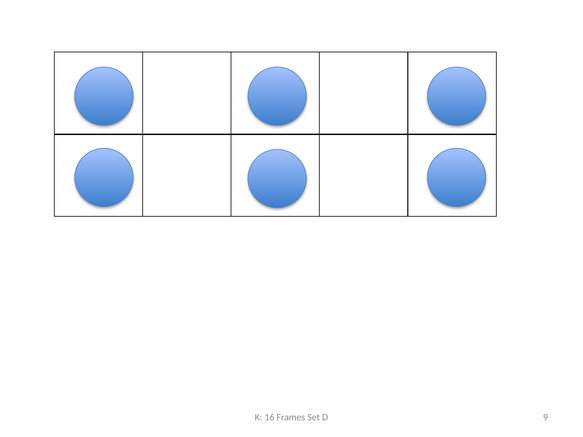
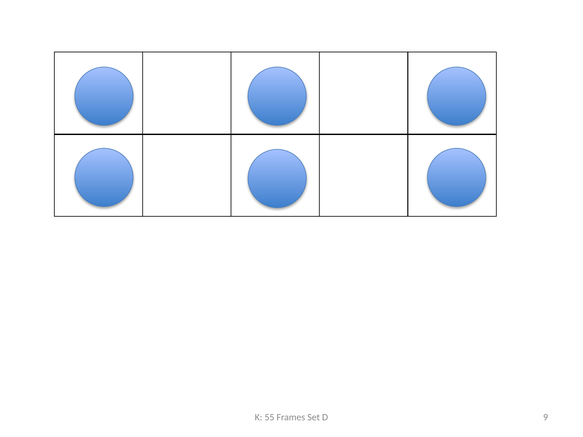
16: 16 -> 55
